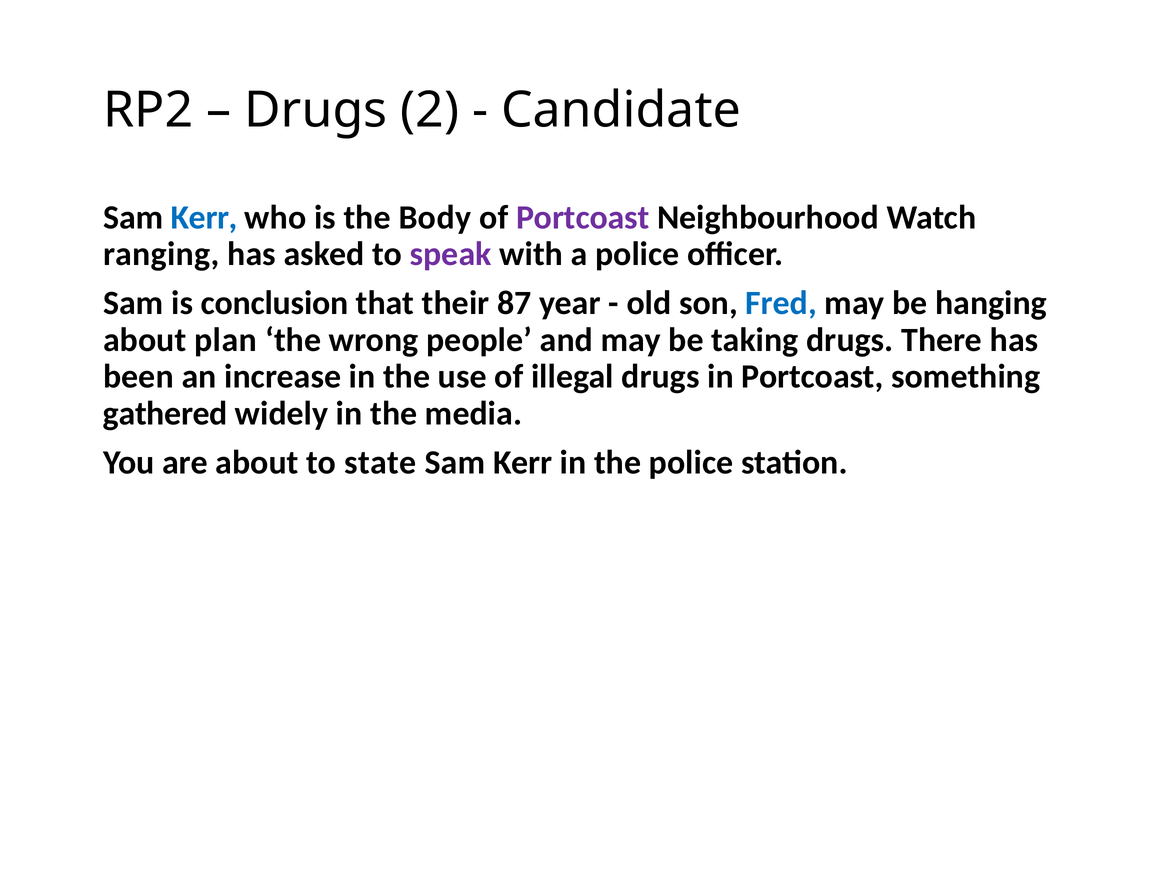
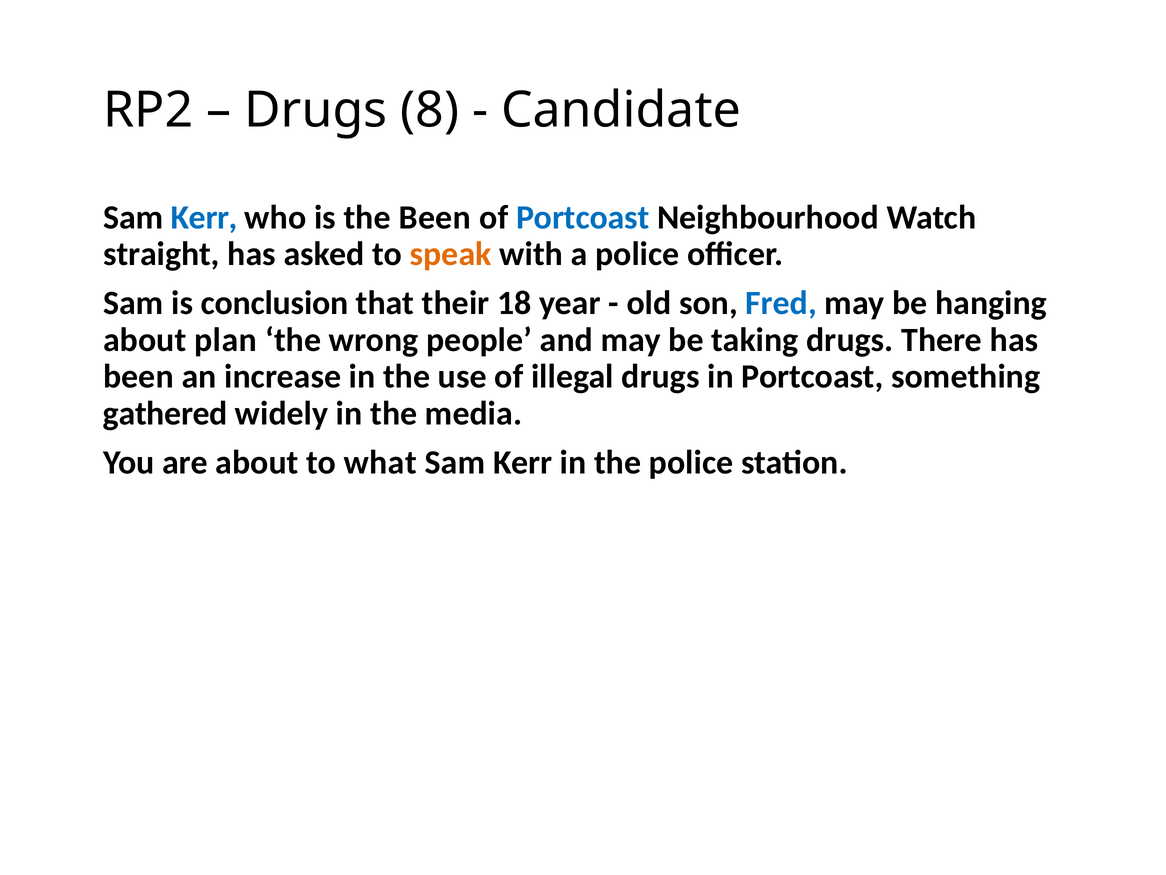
2: 2 -> 8
the Body: Body -> Been
Portcoast at (583, 217) colour: purple -> blue
ranging: ranging -> straight
speak colour: purple -> orange
87: 87 -> 18
state: state -> what
